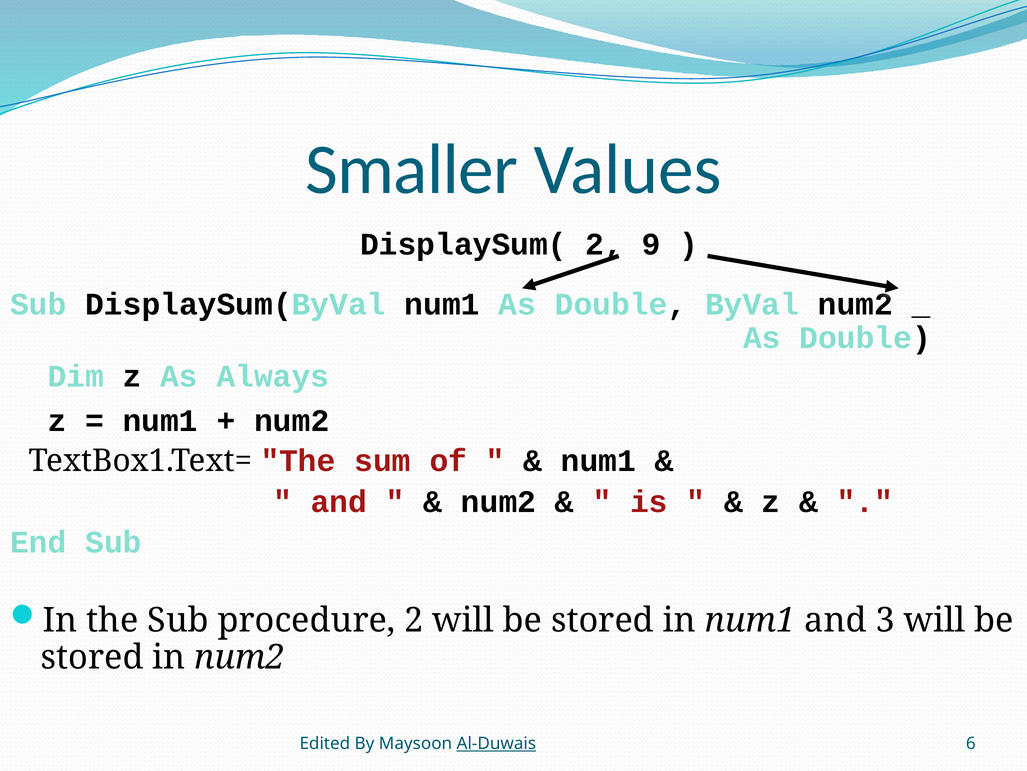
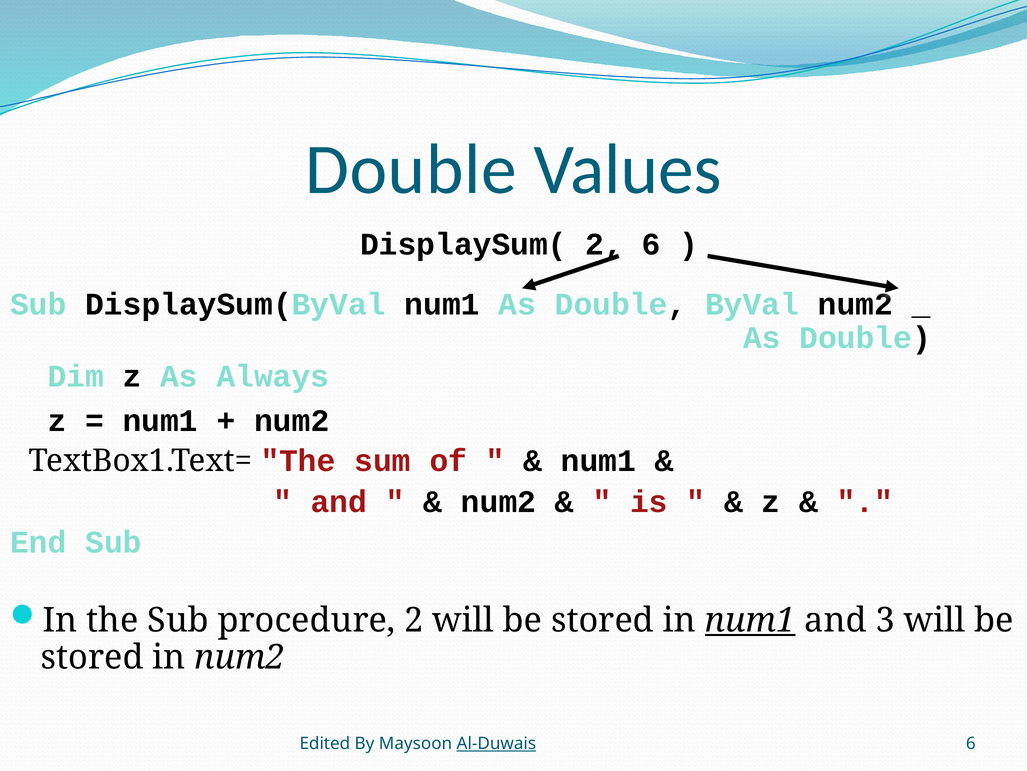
Smaller at (412, 170): Smaller -> Double
9 at (651, 244): 9 -> 6
num1 at (750, 620) underline: none -> present
